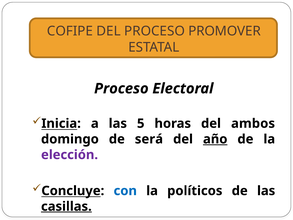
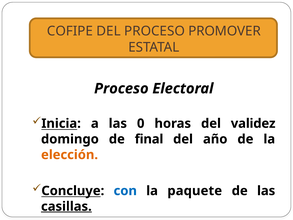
5: 5 -> 0
ambos: ambos -> validez
será: será -> final
año underline: present -> none
elección colour: purple -> orange
políticos: políticos -> paquete
